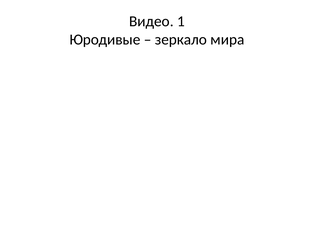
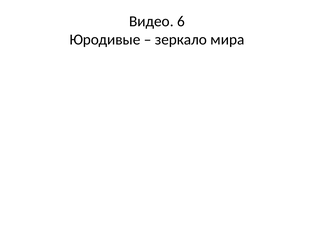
1: 1 -> 6
